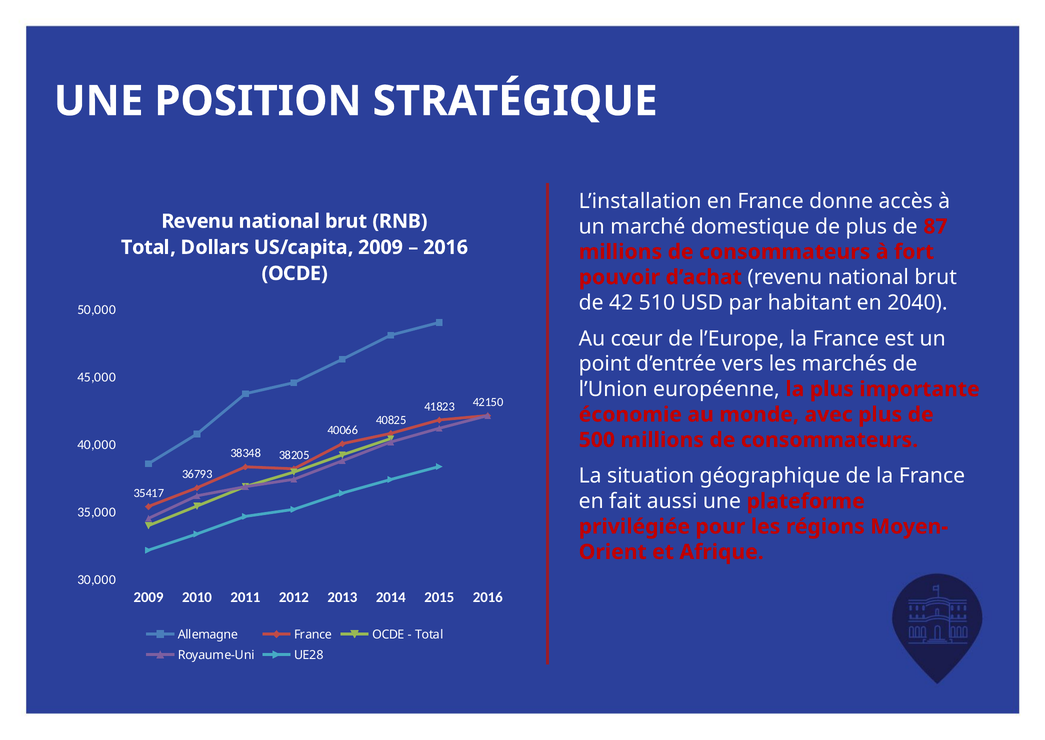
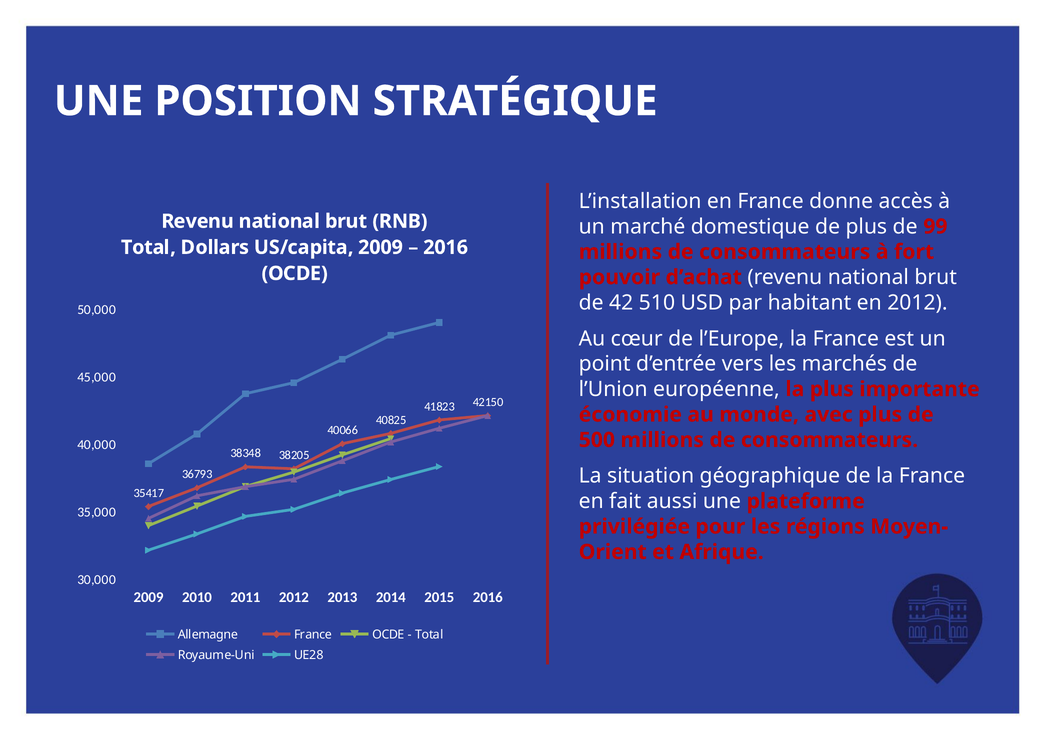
87: 87 -> 99
en 2040: 2040 -> 2012
